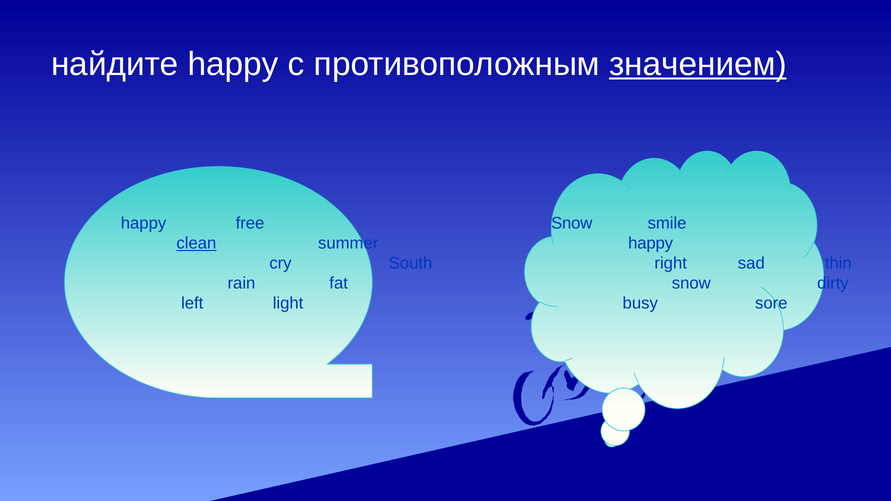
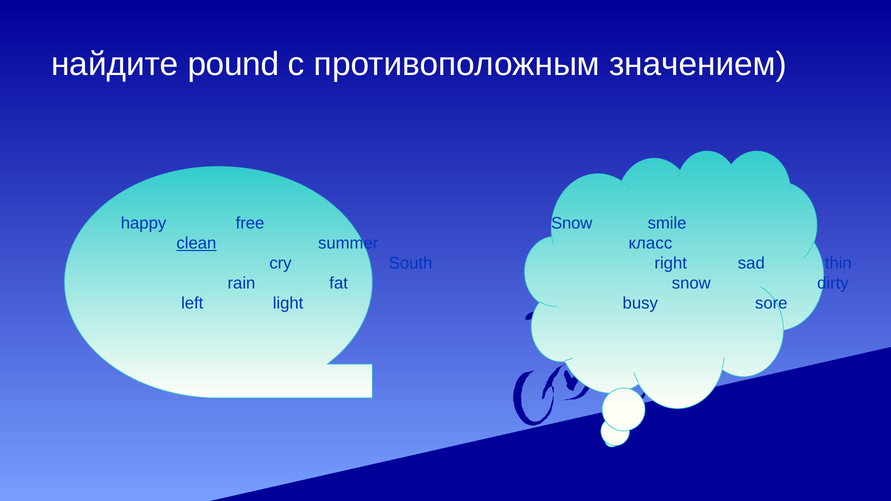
найдите happy: happy -> pound
значением underline: present -> none
summer happy: happy -> класс
